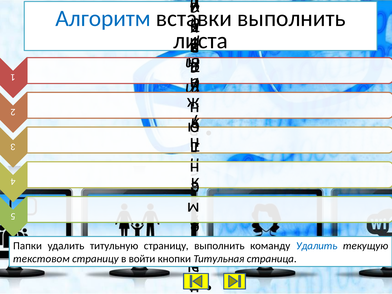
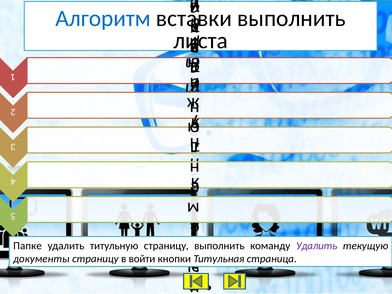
Папки: Папки -> Папке
Удалить at (317, 246) colour: blue -> purple
текстовом: текстовом -> документы
